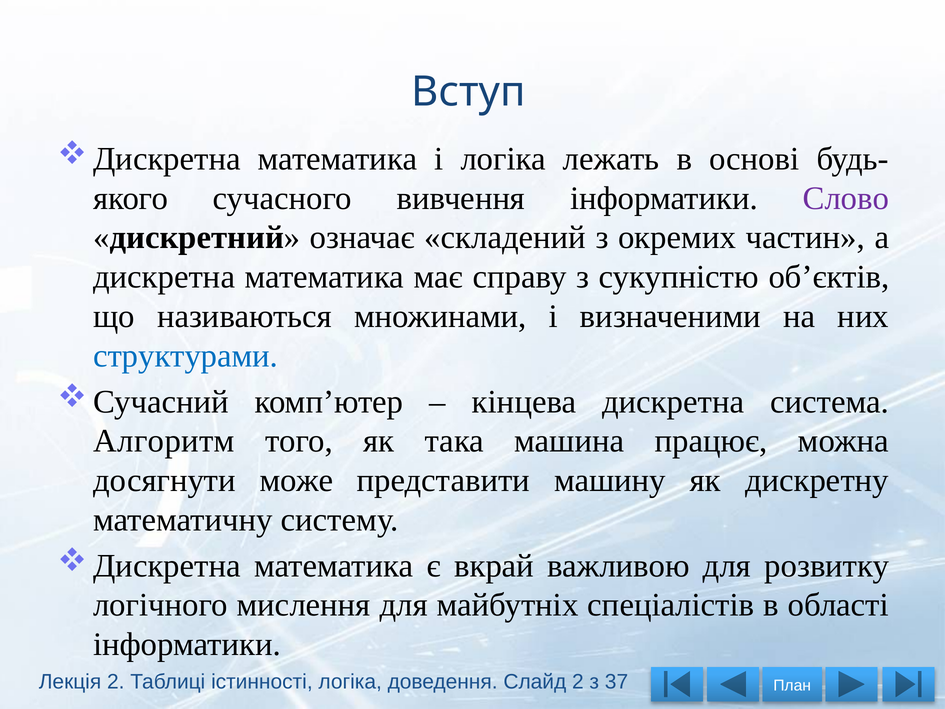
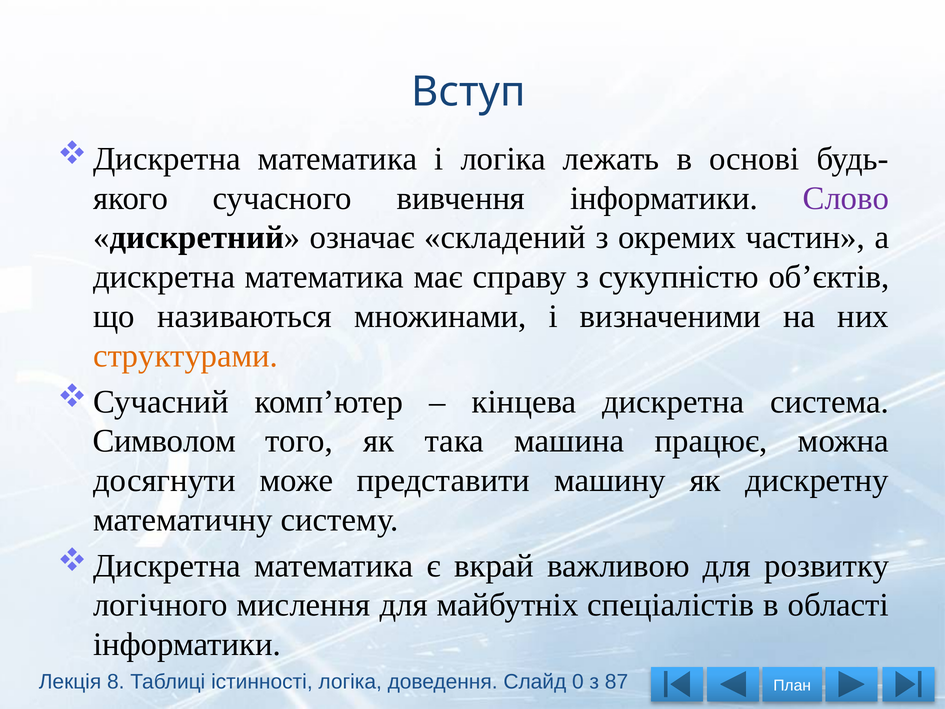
структурами colour: blue -> orange
Алгоритм: Алгоритм -> Символом
Лекція 2: 2 -> 8
Слайд 2: 2 -> 0
37: 37 -> 87
